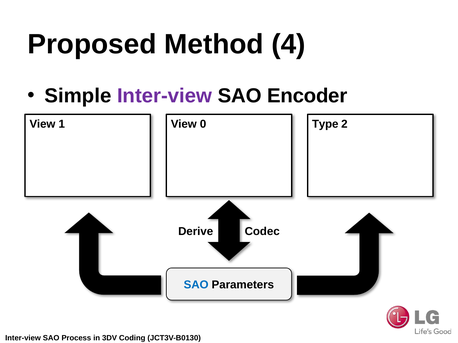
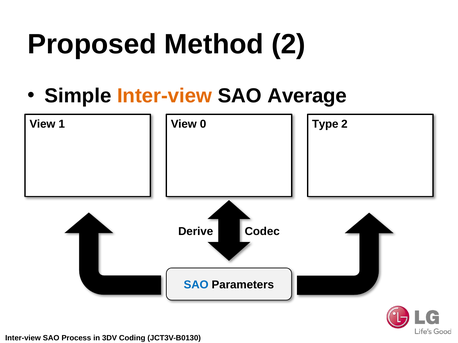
Method 4: 4 -> 2
Inter-view at (165, 96) colour: purple -> orange
Encoder: Encoder -> Average
